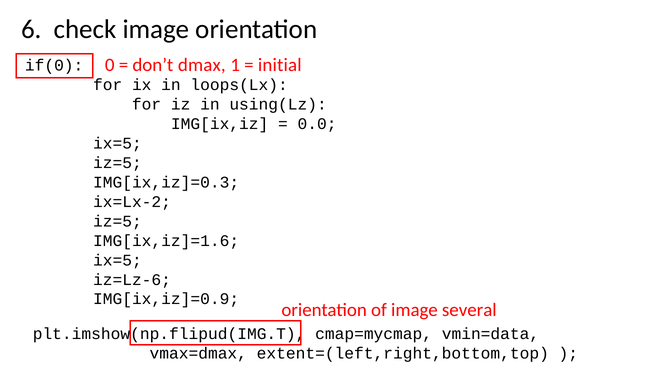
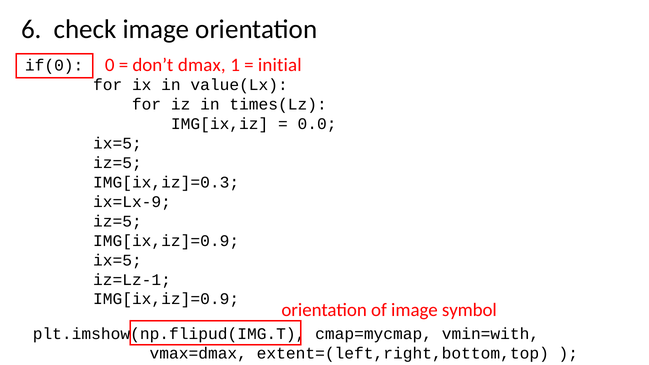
loops(Lx: loops(Lx -> value(Lx
using(Lz: using(Lz -> times(Lz
ix=Lx-2: ix=Lx-2 -> ix=Lx-9
IMG[ix,iz]=1.6 at (166, 241): IMG[ix,iz]=1.6 -> IMG[ix,iz]=0.9
iz=Lz-6: iz=Lz-6 -> iz=Lz-1
several: several -> symbol
vmin=data: vmin=data -> vmin=with
